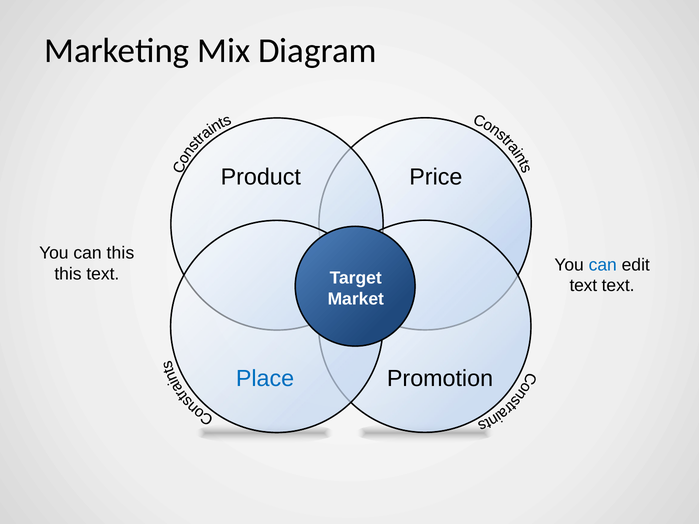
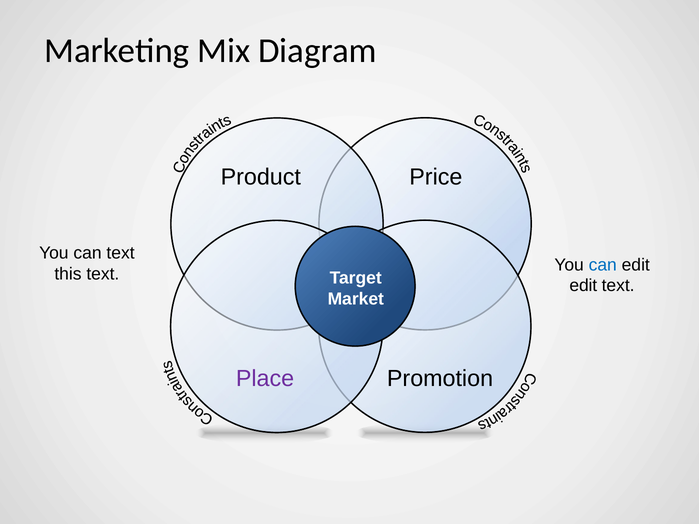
can this: this -> text
text at (583, 286): text -> edit
Place colour: blue -> purple
